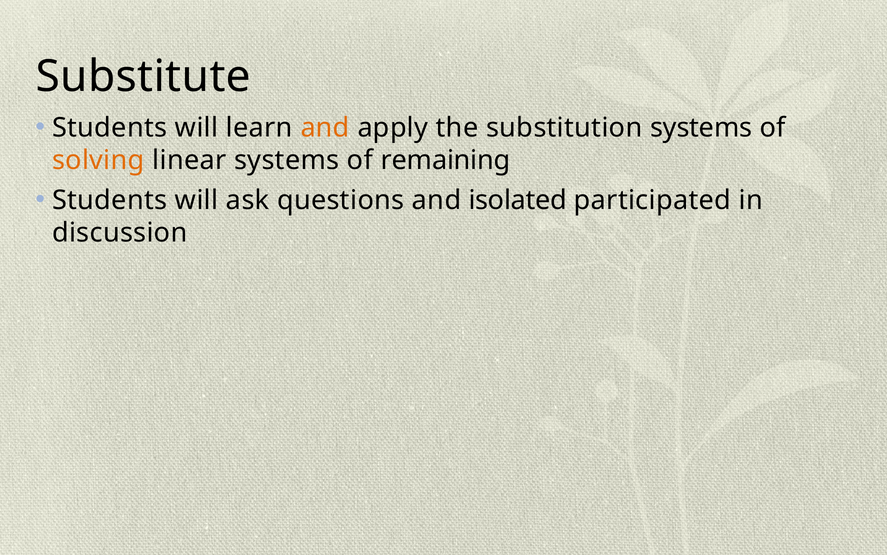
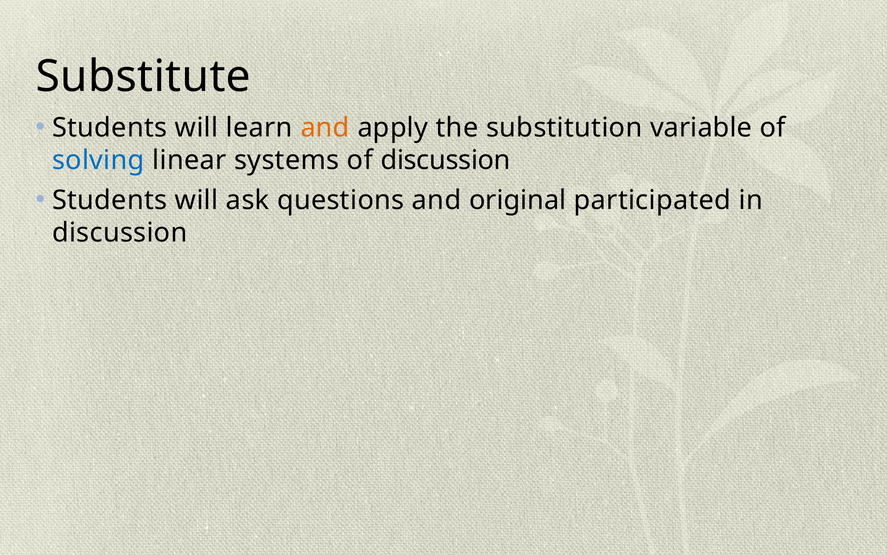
substitution systems: systems -> variable
solving colour: orange -> blue
of remaining: remaining -> discussion
isolated: isolated -> original
